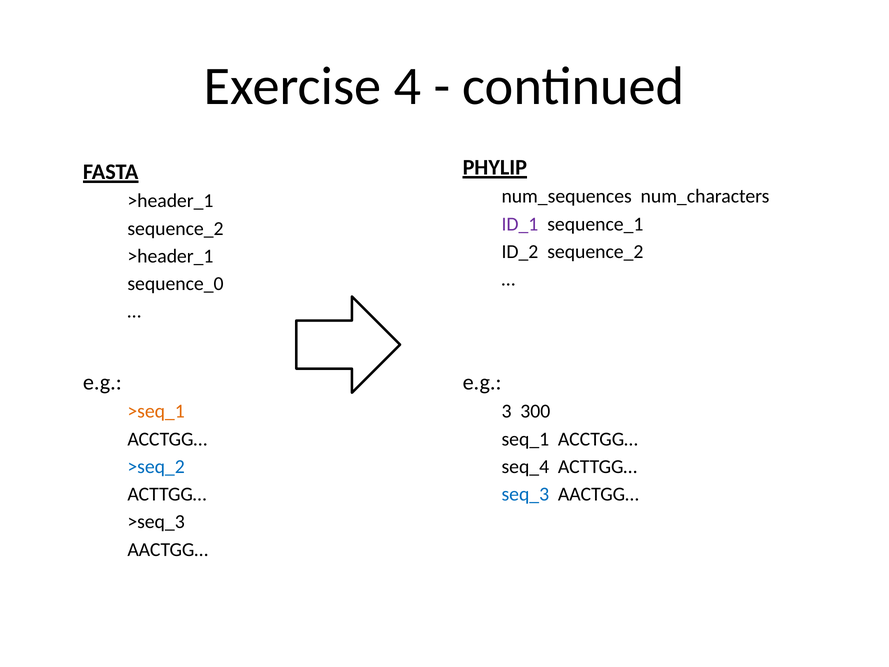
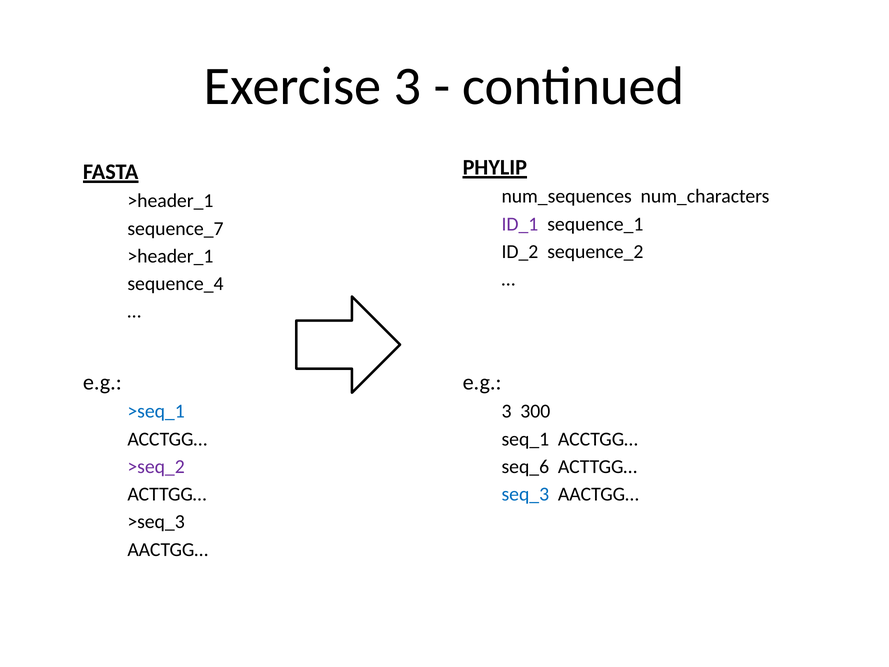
Exercise 4: 4 -> 3
sequence_2 at (175, 229): sequence_2 -> sequence_7
sequence_0: sequence_0 -> sequence_4
>seq_1 colour: orange -> blue
>seq_2 colour: blue -> purple
seq_4: seq_4 -> seq_6
